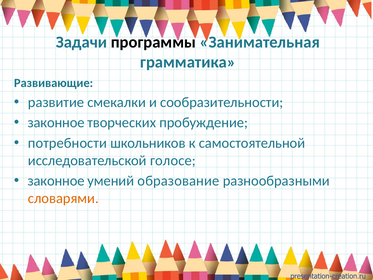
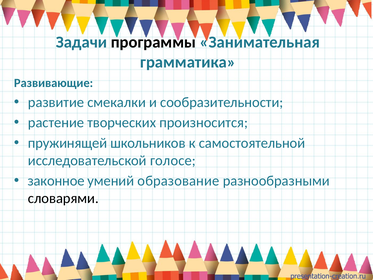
законное at (56, 123): законное -> растение
пробуждение: пробуждение -> произносится
потребности: потребности -> пружинящей
словарями colour: orange -> black
